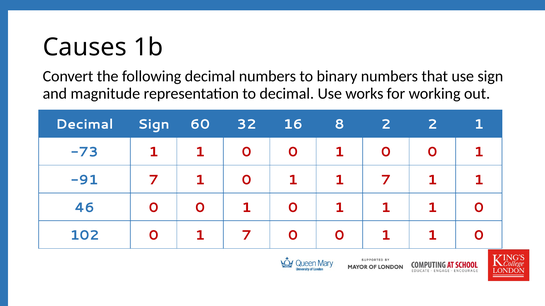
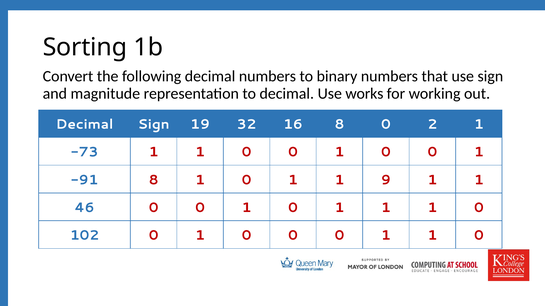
Causes: Causes -> Sorting
60: 60 -> 19
8 2: 2 -> 0
-91 7: 7 -> 8
1 1 7: 7 -> 9
102 0 1 7: 7 -> 0
